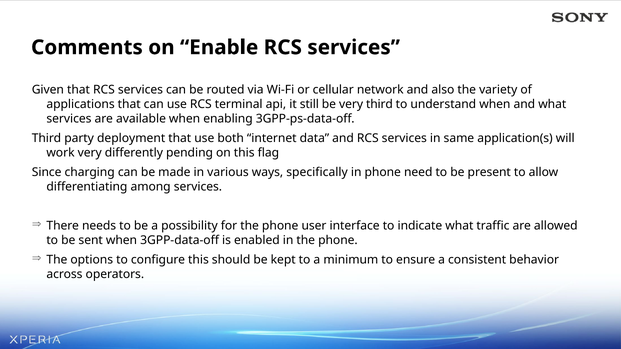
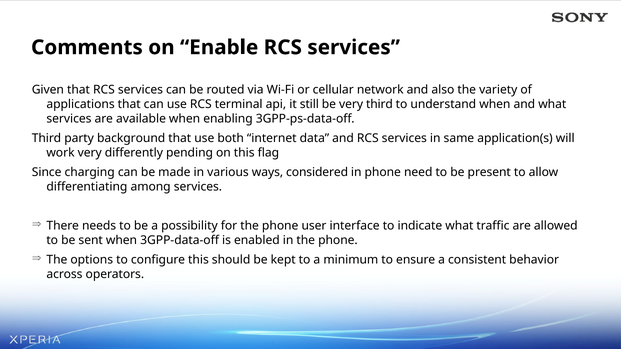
deployment: deployment -> background
specifically: specifically -> considered
